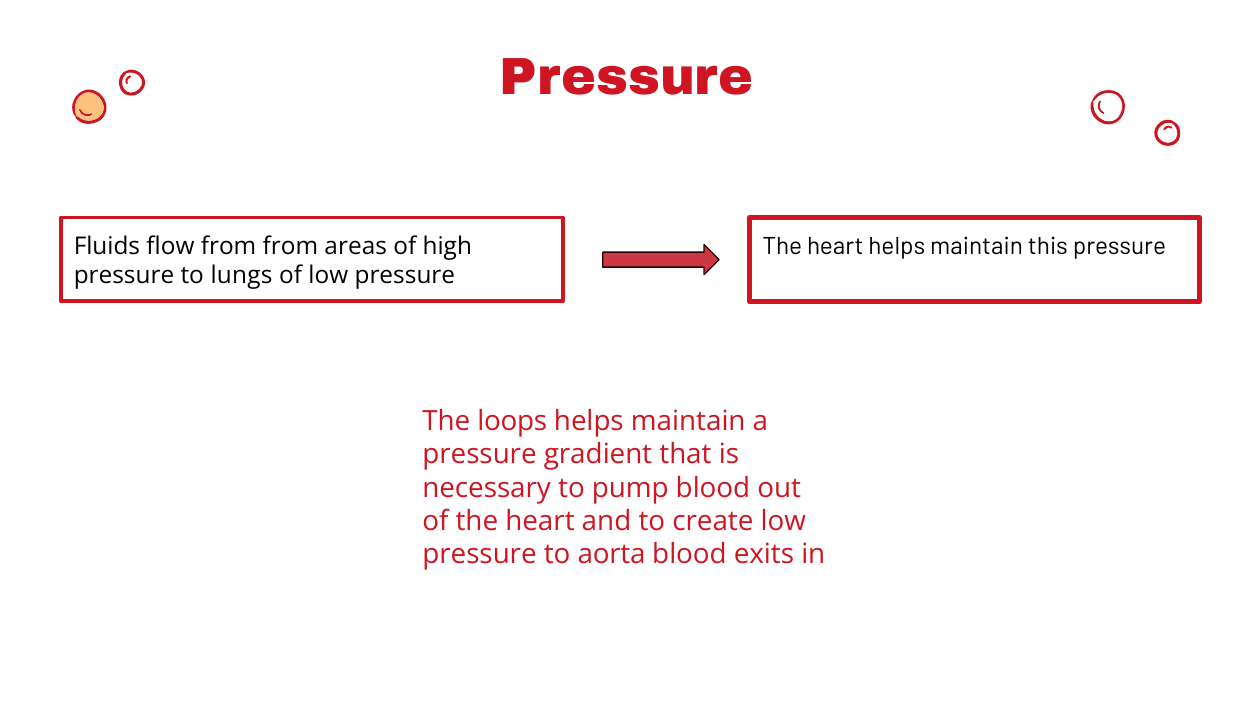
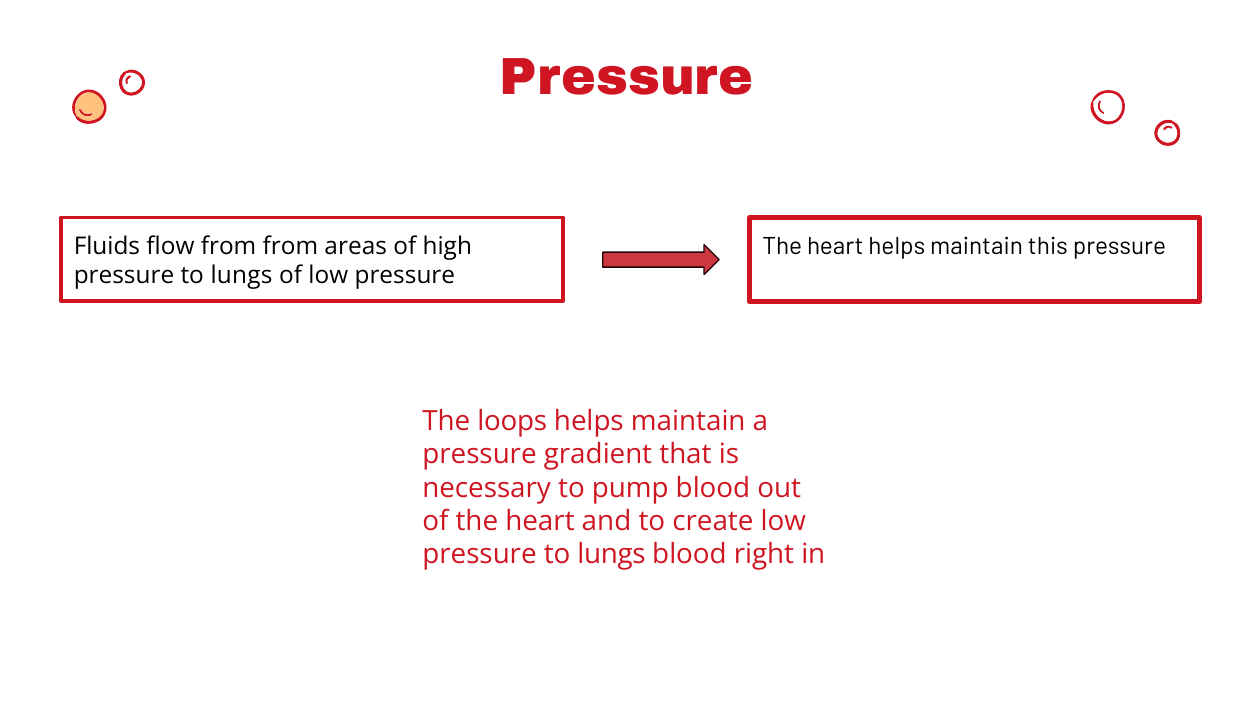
aorta at (612, 555): aorta -> lungs
exits: exits -> right
